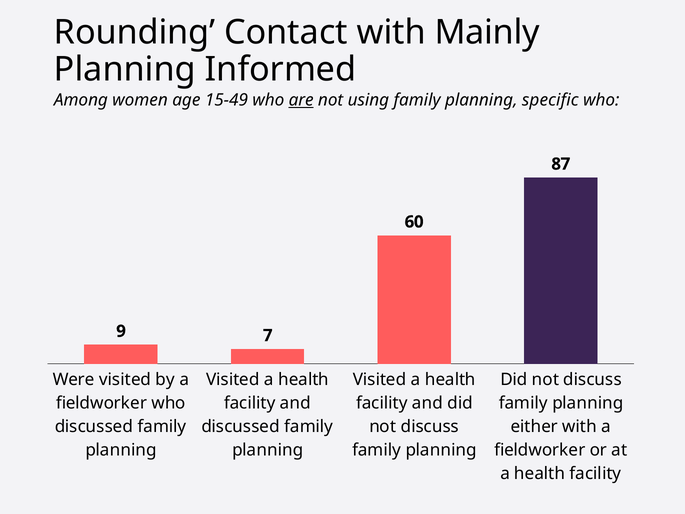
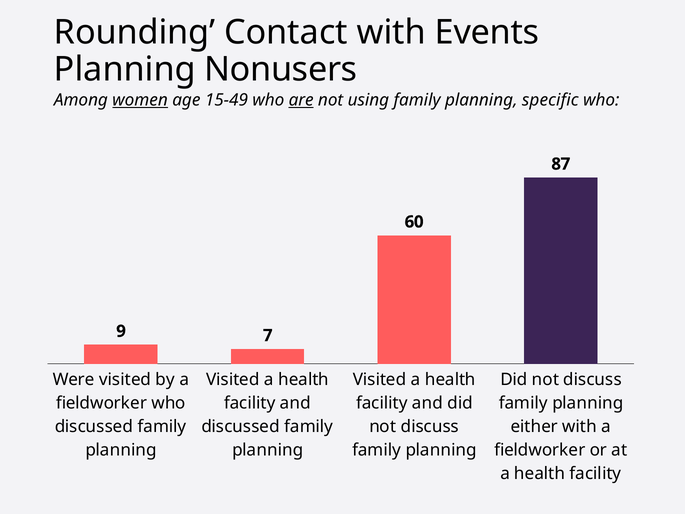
Mainly: Mainly -> Events
Informed: Informed -> Nonusers
women underline: none -> present
